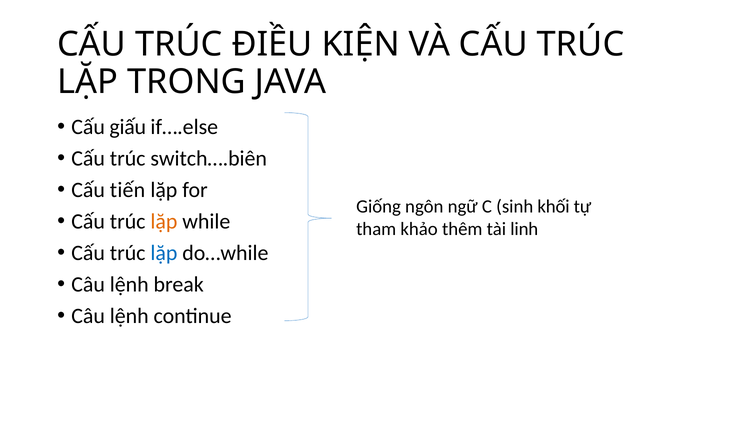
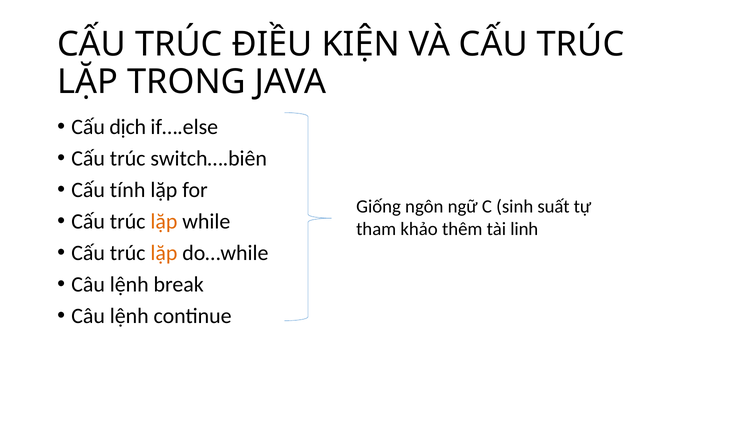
giấu: giấu -> dịch
tiến: tiến -> tính
khối: khối -> suất
lặp at (164, 253) colour: blue -> orange
